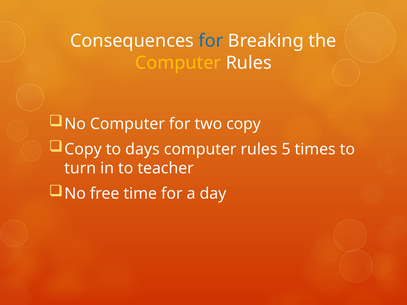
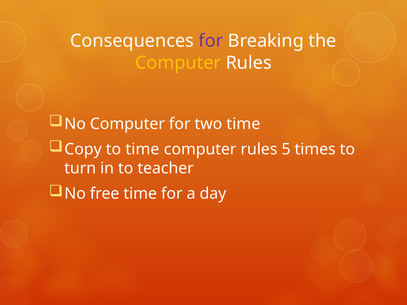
for at (211, 41) colour: blue -> purple
two copy: copy -> time
to days: days -> time
